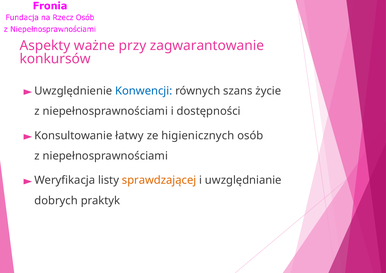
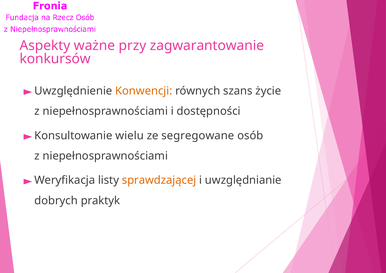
Konwencji colour: blue -> orange
łatwy: łatwy -> wielu
higienicznych: higienicznych -> segregowane
